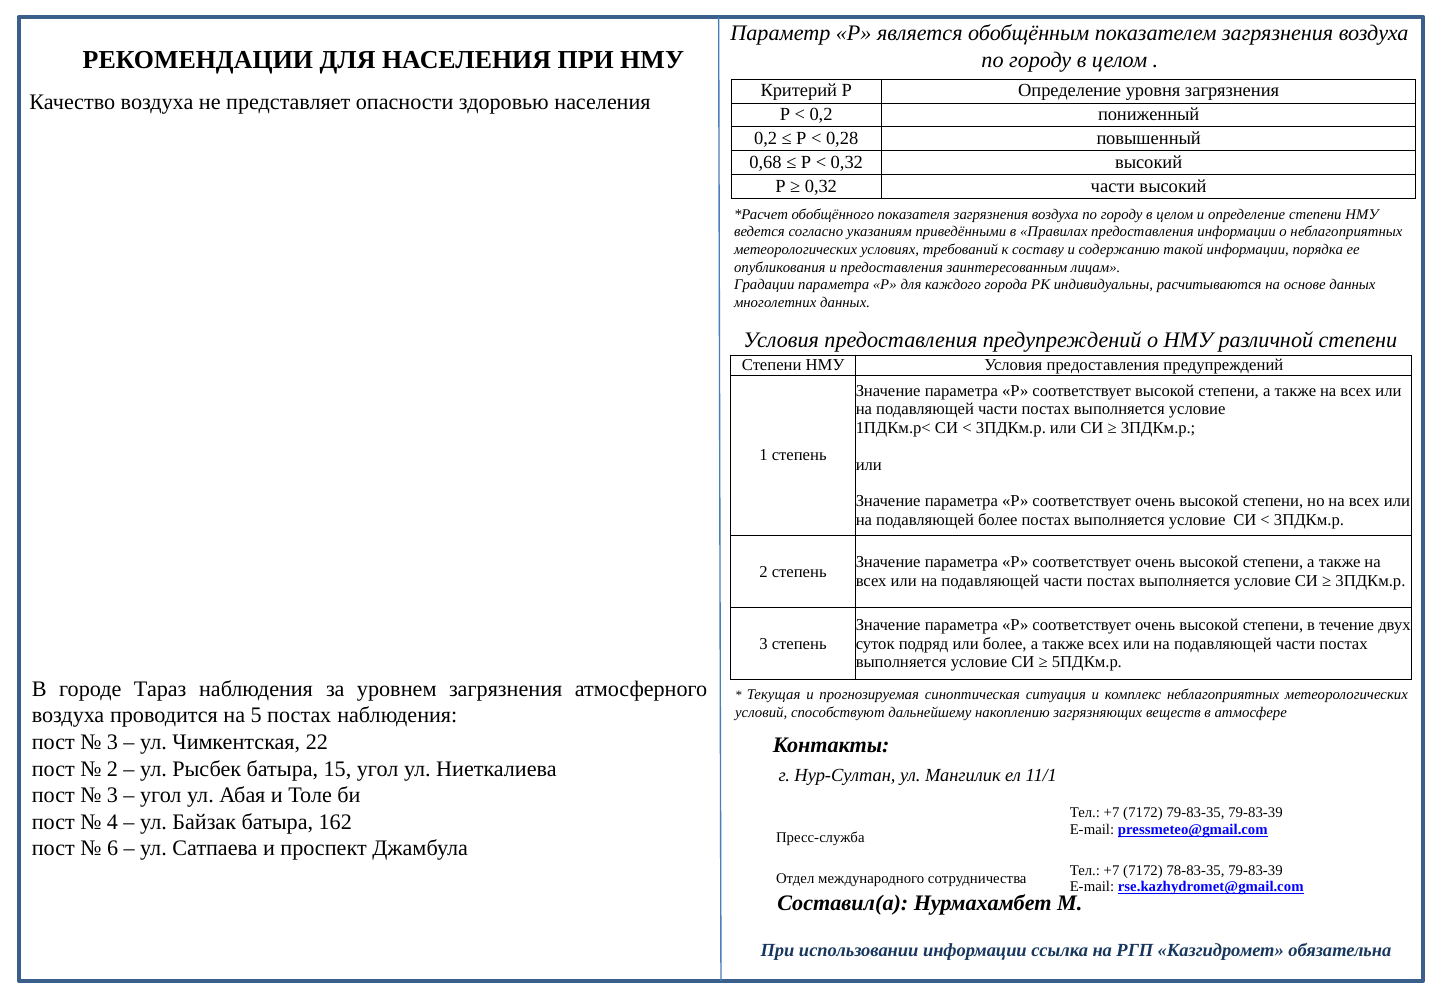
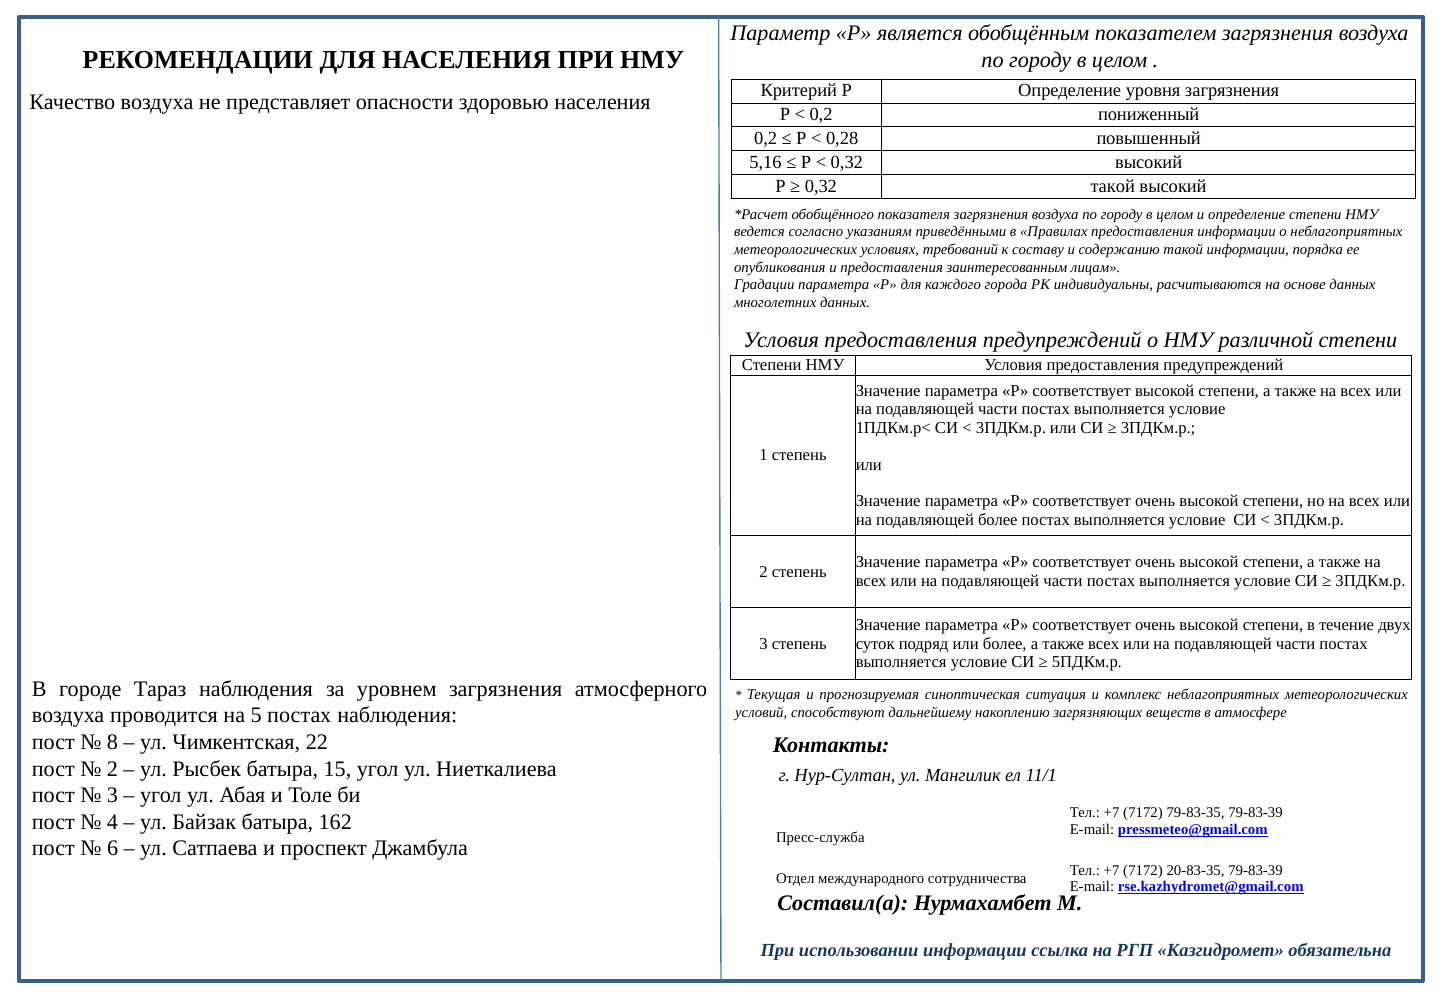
0,68: 0,68 -> 5,16
0,32 части: части -> такой
3 at (112, 742): 3 -> 8
78-83-35: 78-83-35 -> 20-83-35
